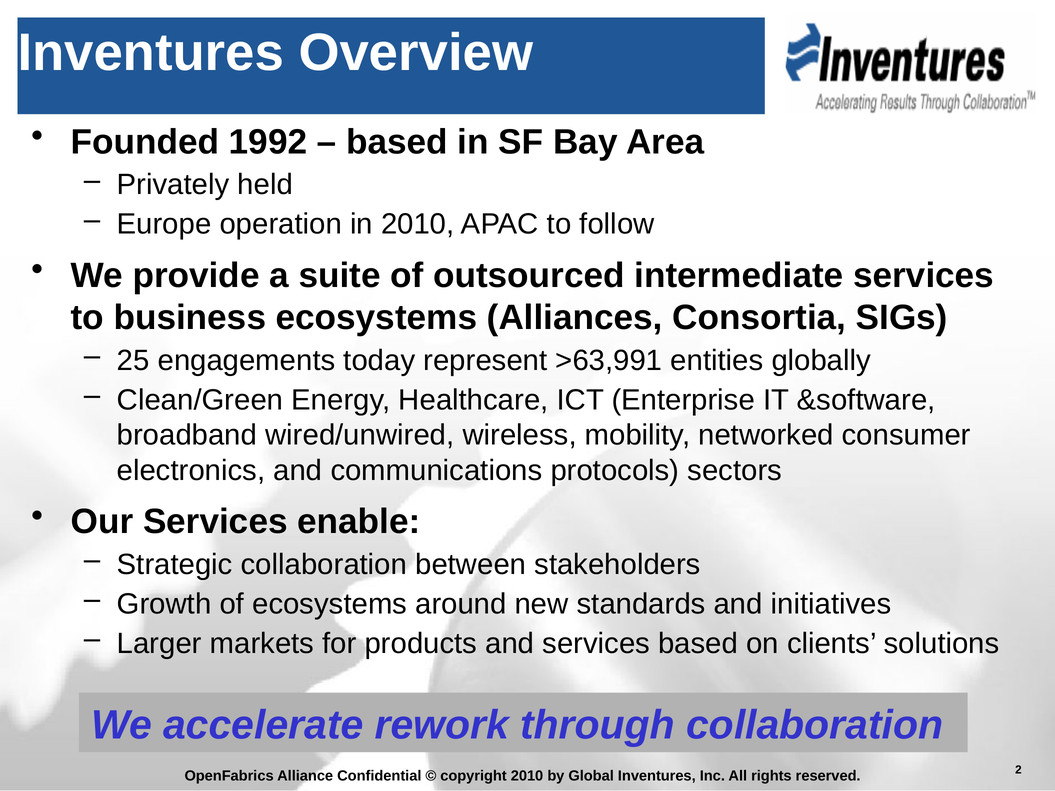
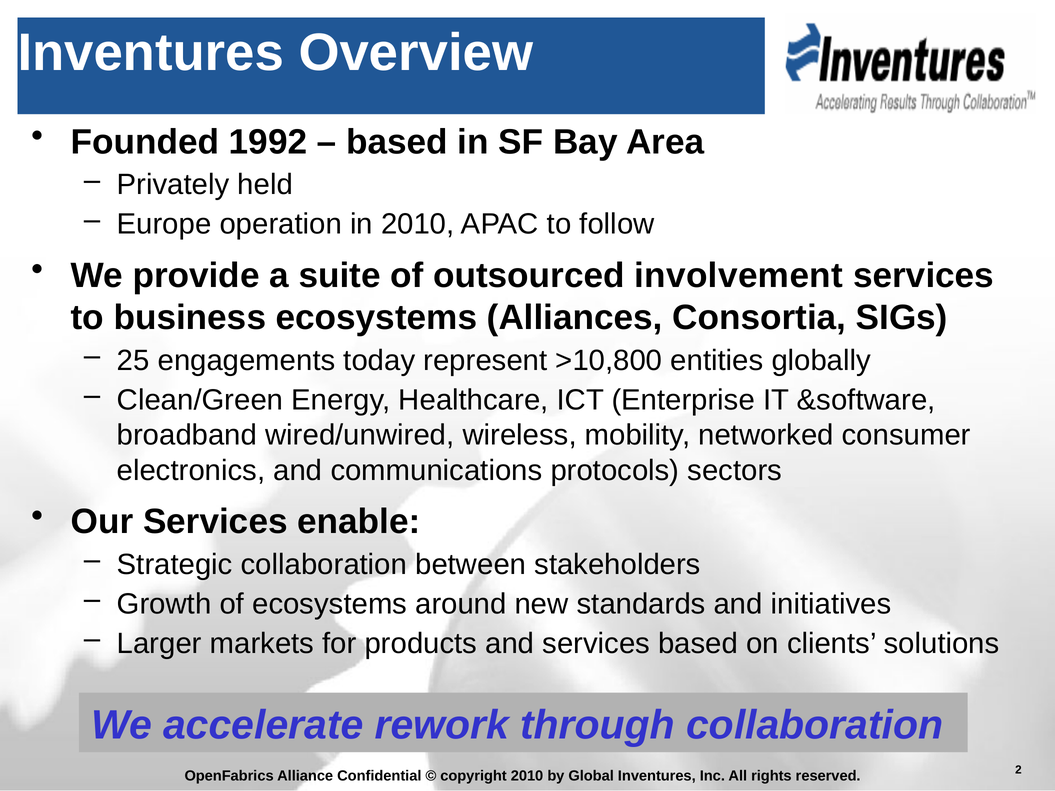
intermediate: intermediate -> involvement
>63,991: >63,991 -> >10,800
